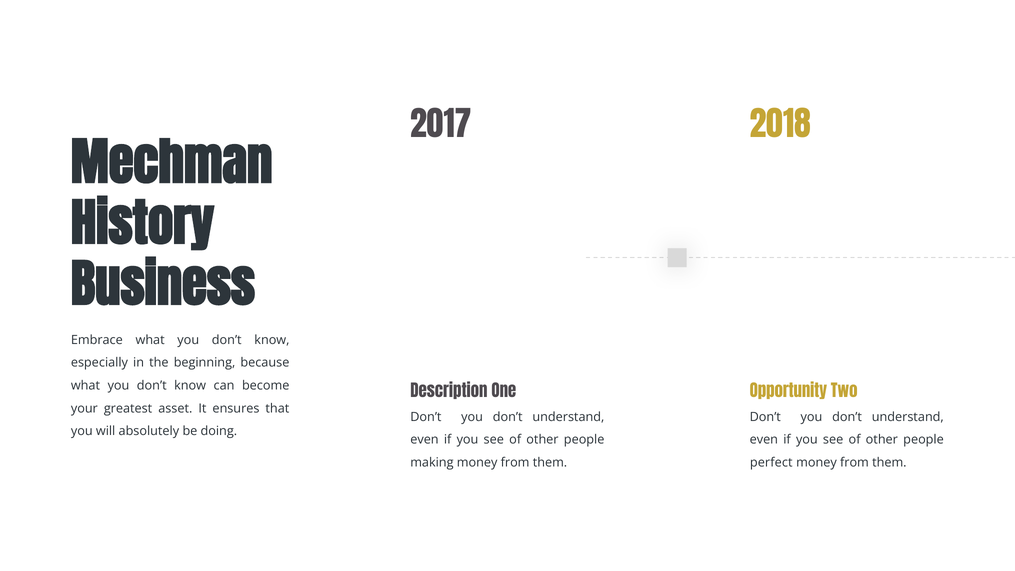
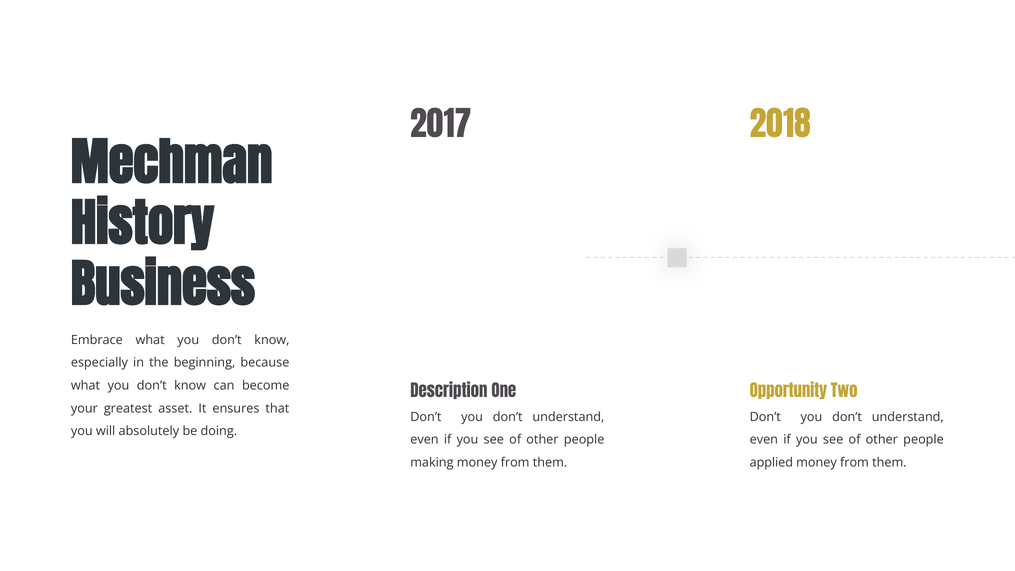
perfect: perfect -> applied
